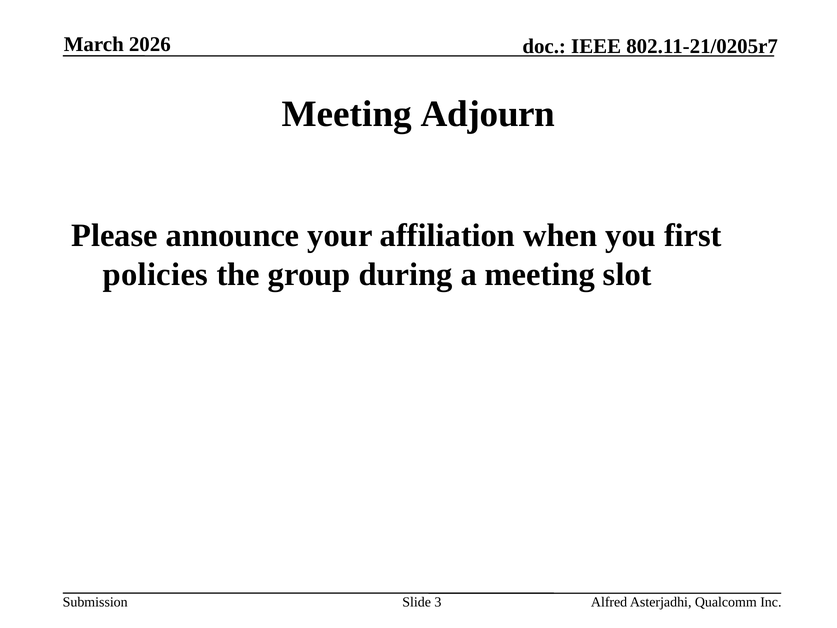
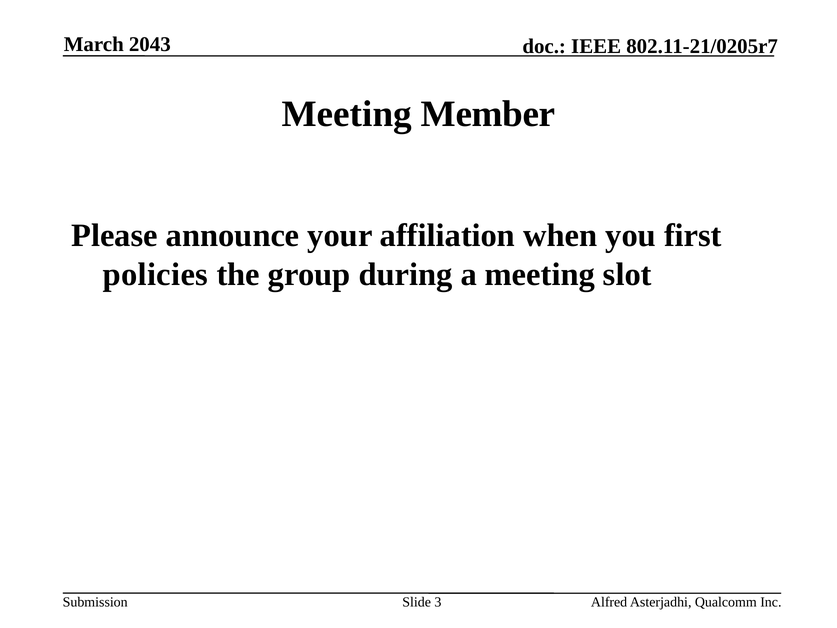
2026: 2026 -> 2043
Adjourn: Adjourn -> Member
